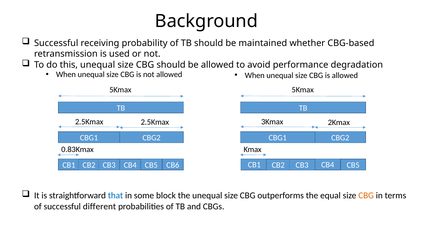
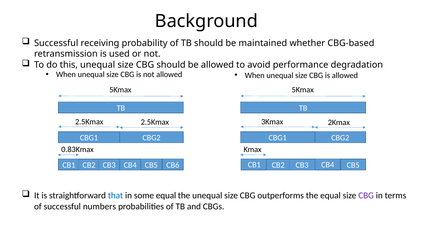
some block: block -> equal
CBG at (366, 195) colour: orange -> purple
different: different -> numbers
